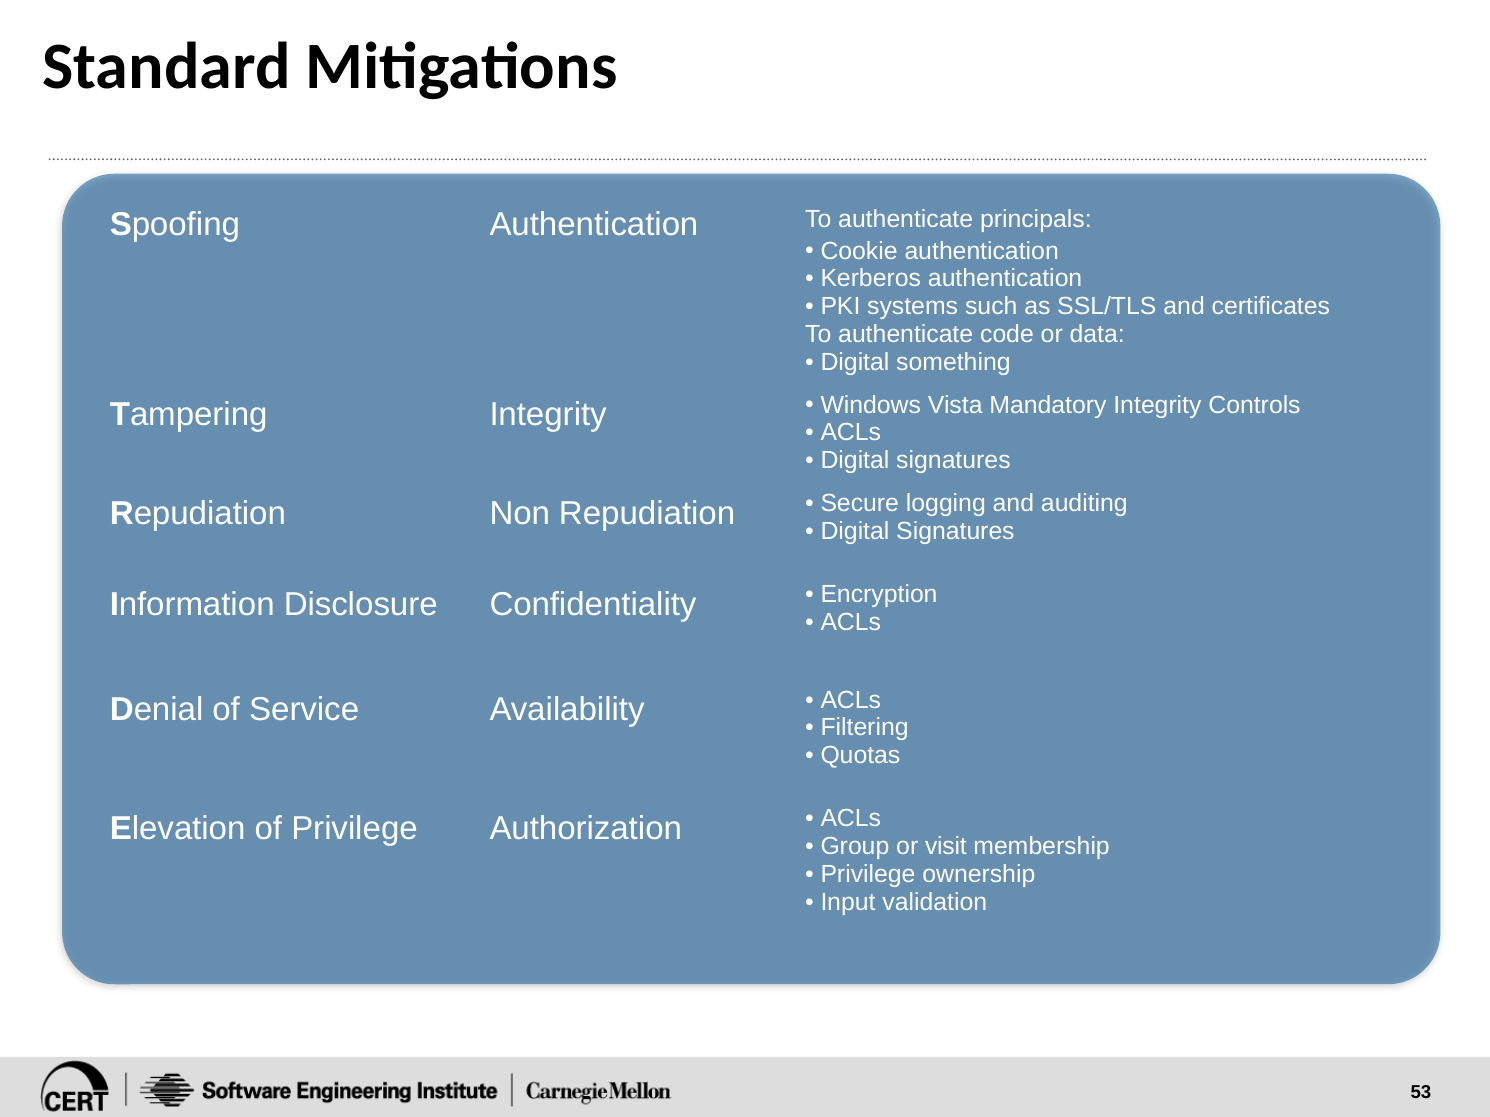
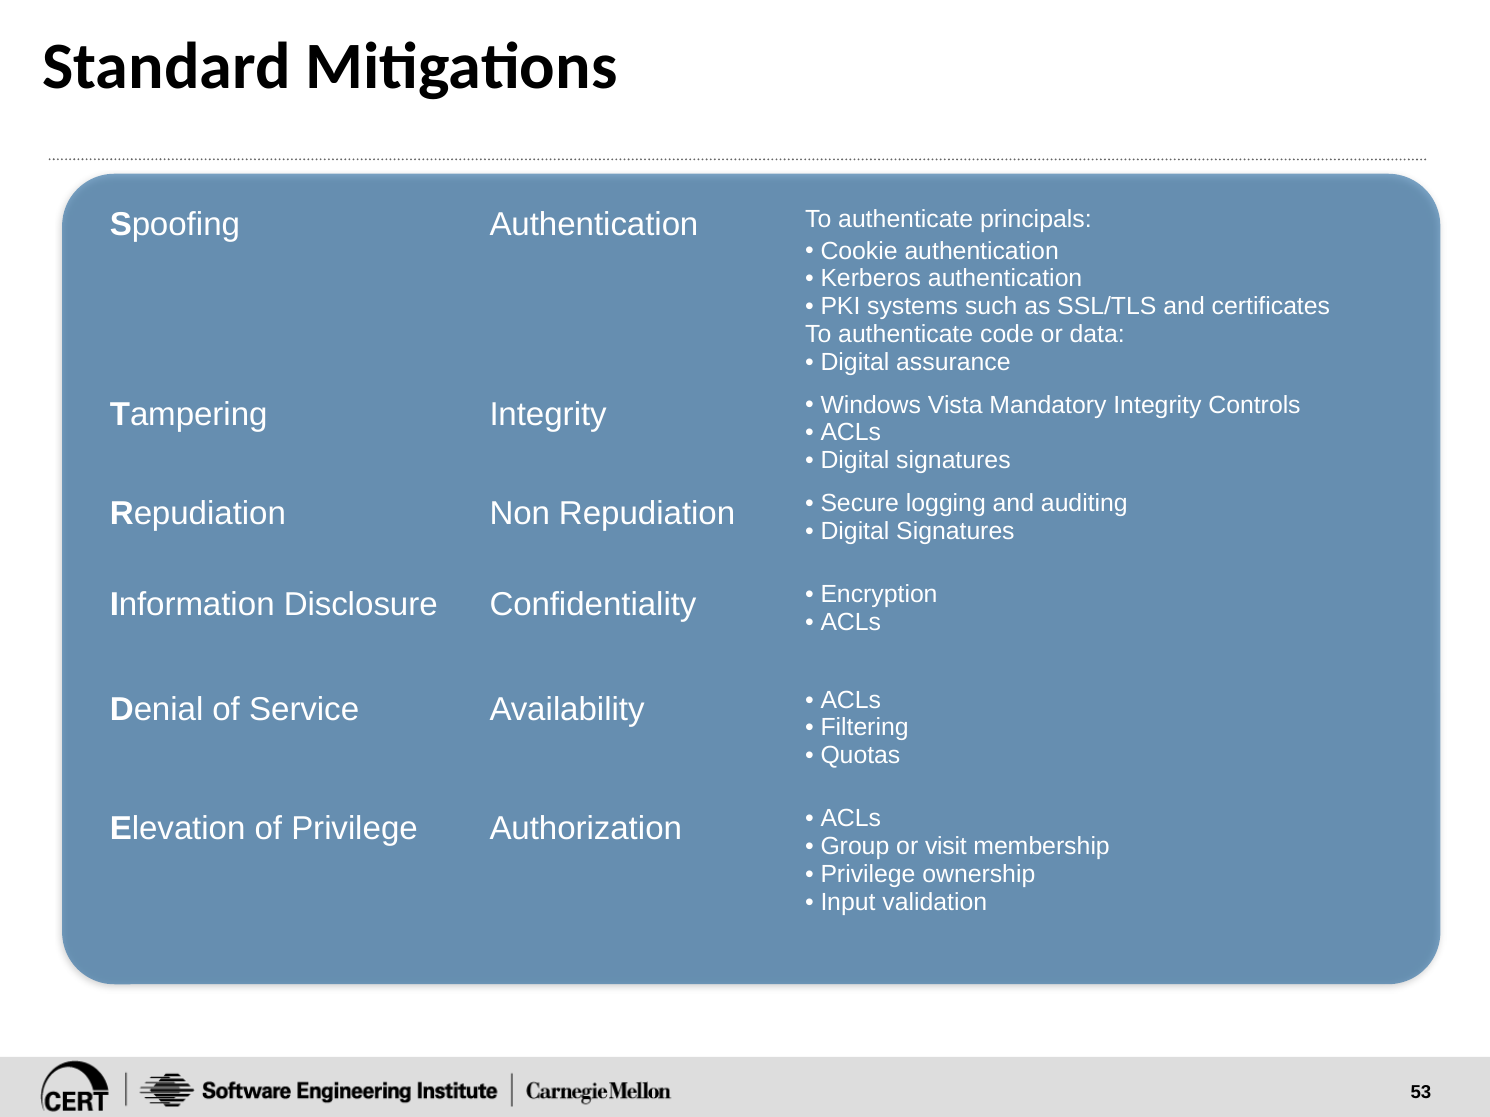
something: something -> assurance
